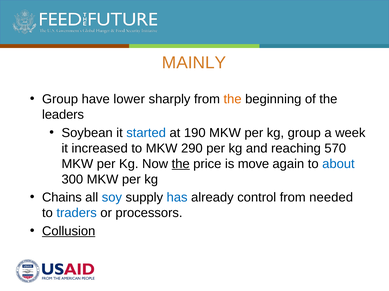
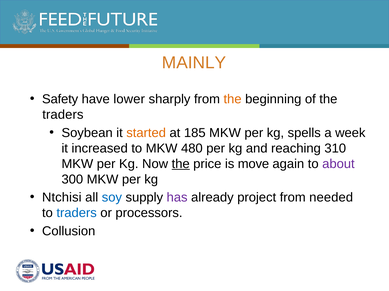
Group at (60, 99): Group -> Safety
leaders at (63, 115): leaders -> traders
started colour: blue -> orange
190: 190 -> 185
kg group: group -> spells
290: 290 -> 480
570: 570 -> 310
about colour: blue -> purple
Chains: Chains -> Ntchisi
has colour: blue -> purple
control: control -> project
Collusion underline: present -> none
